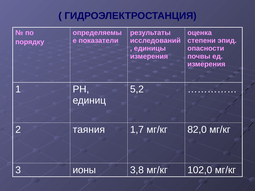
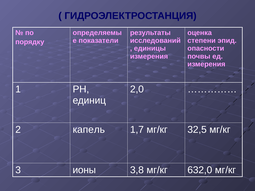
5,2: 5,2 -> 2,0
таяния: таяния -> капель
82,0: 82,0 -> 32,5
102,0: 102,0 -> 632,0
